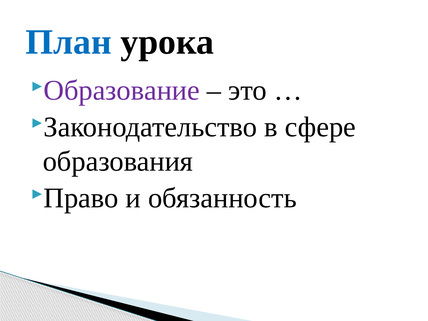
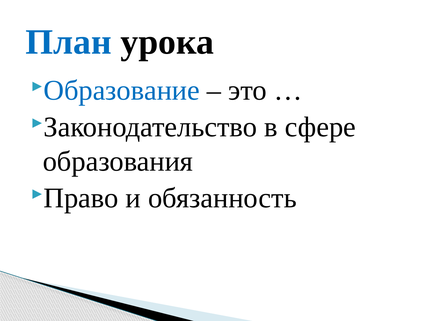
Образование colour: purple -> blue
